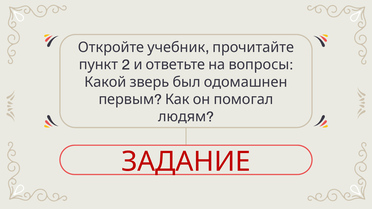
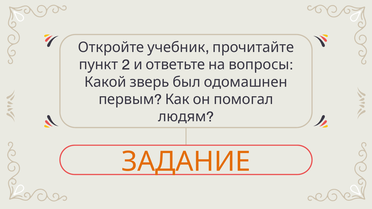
ЗАДАНИЕ colour: red -> orange
